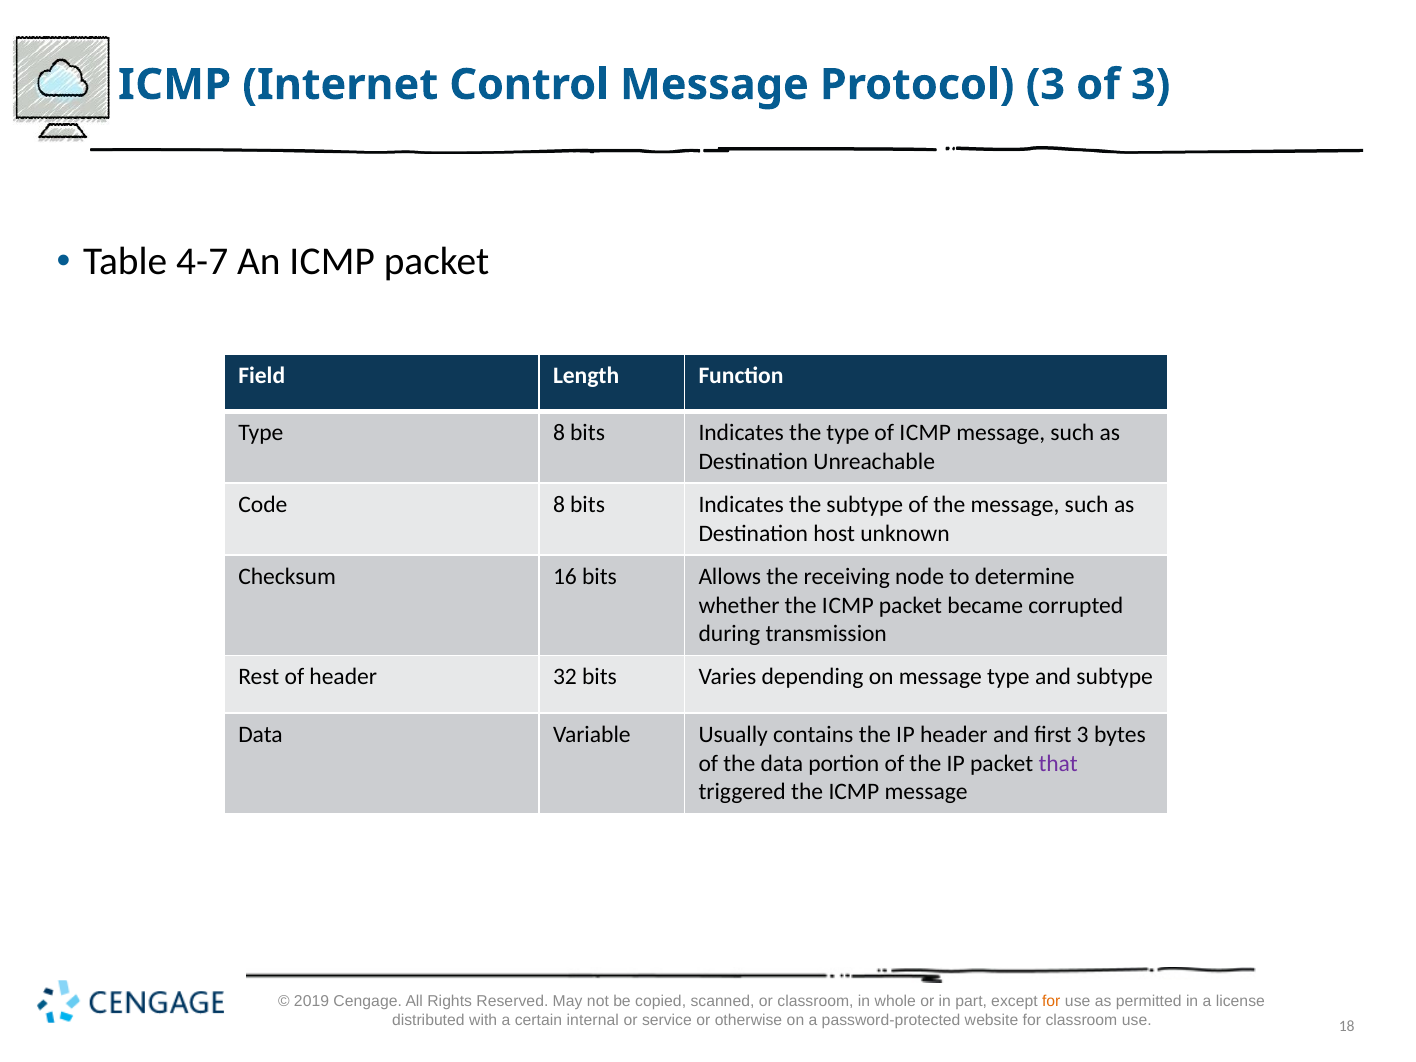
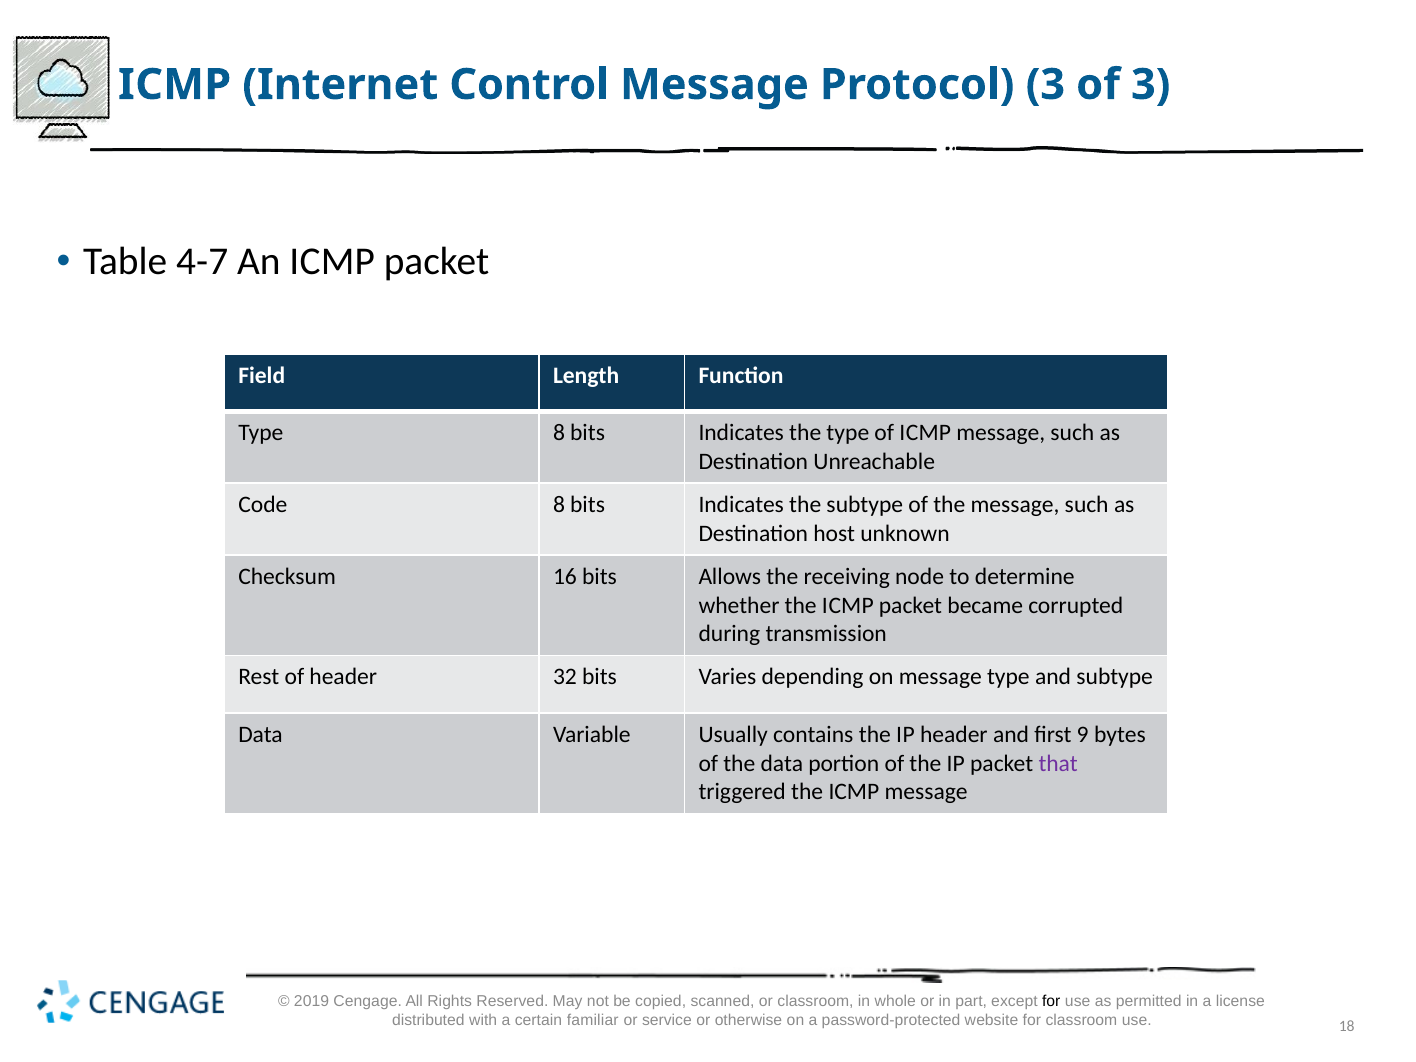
first 3: 3 -> 9
for at (1051, 1002) colour: orange -> black
internal: internal -> familiar
